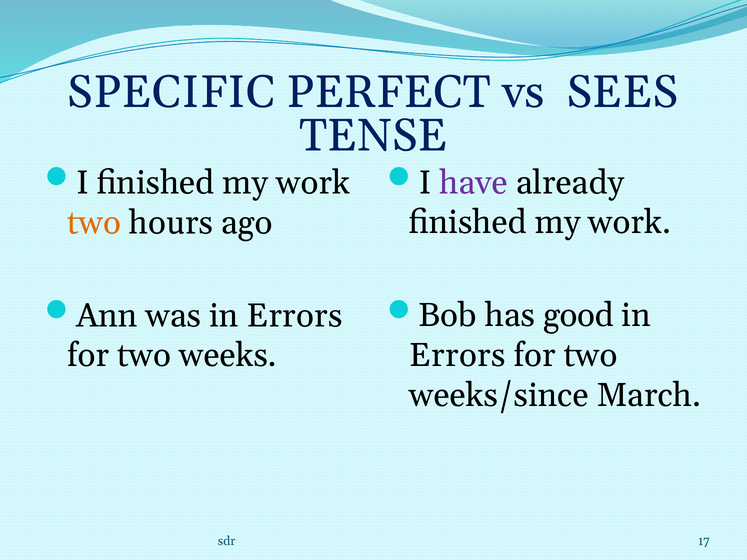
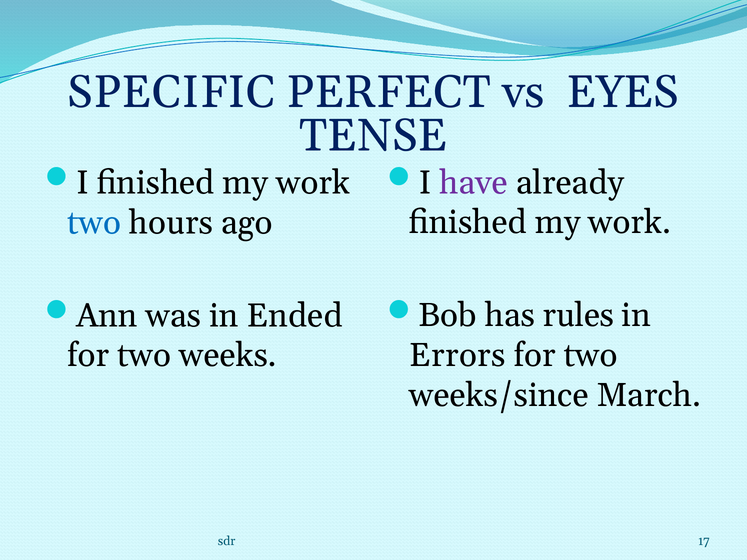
SEES: SEES -> EYES
two at (94, 223) colour: orange -> blue
good: good -> rules
was in Errors: Errors -> Ended
